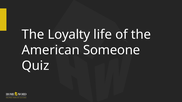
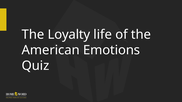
Someone: Someone -> Emotions
